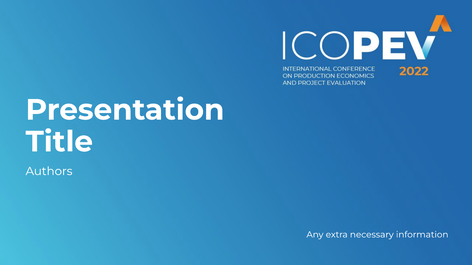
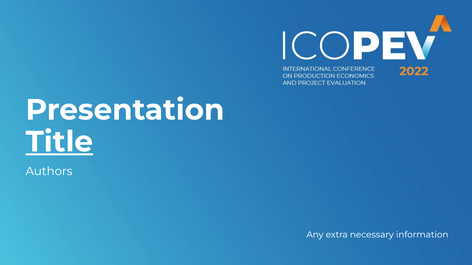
Title underline: none -> present
